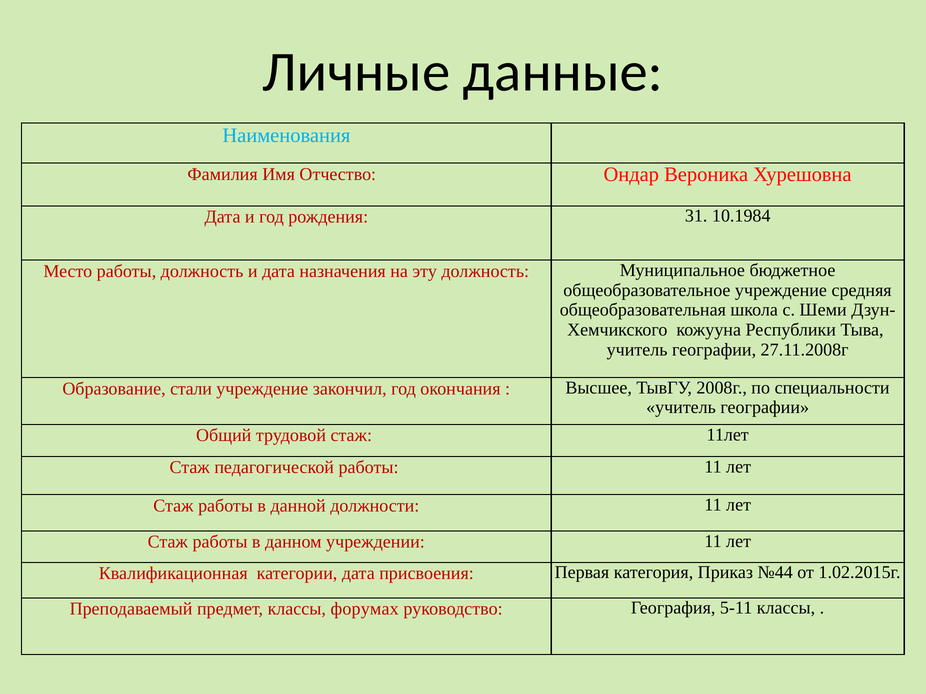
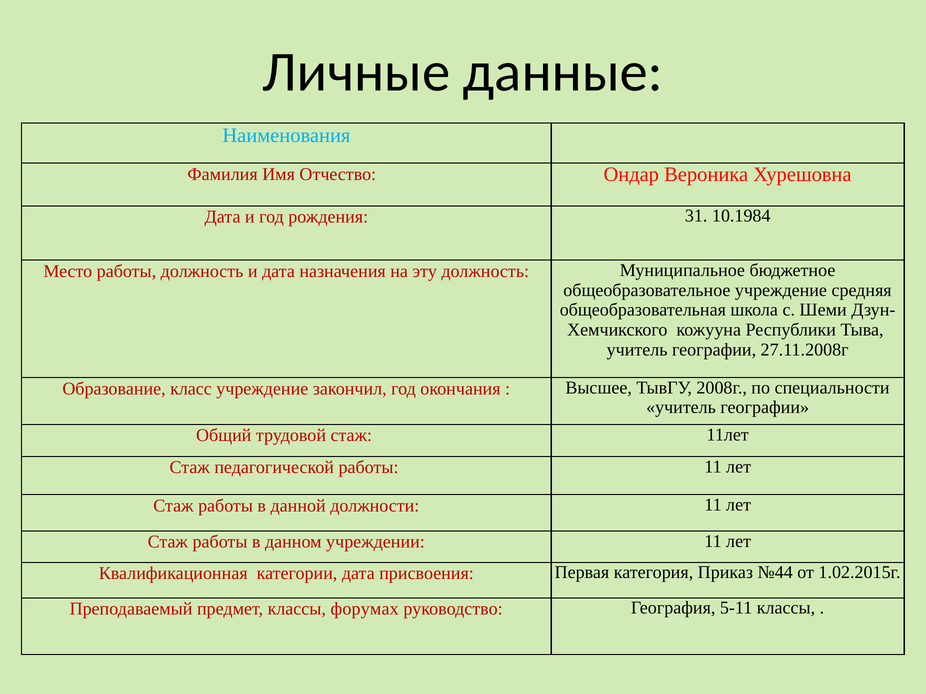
стали: стали -> класс
